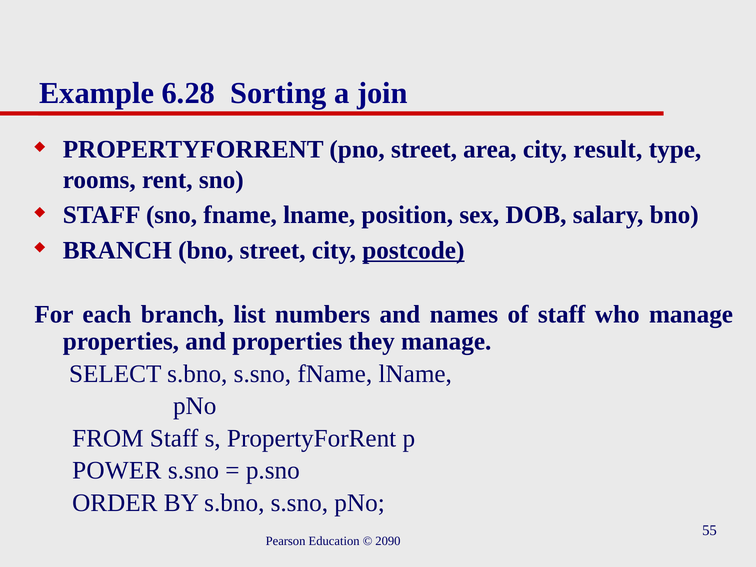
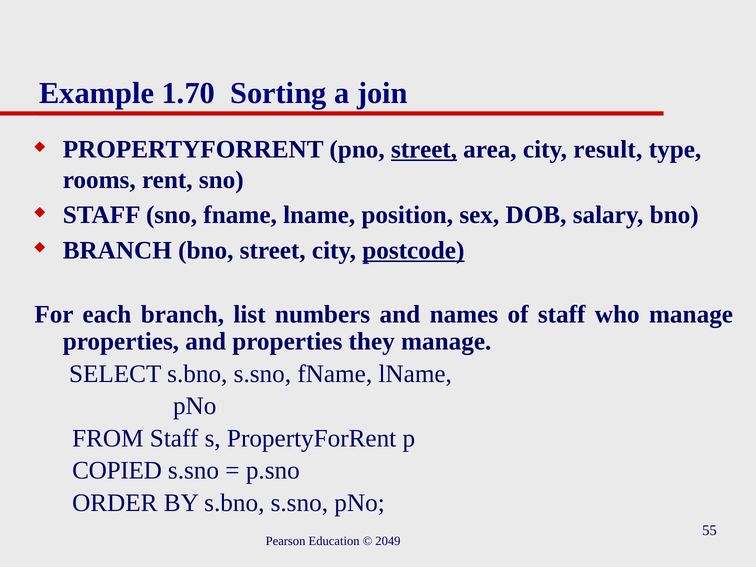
6.28: 6.28 -> 1.70
street at (424, 149) underline: none -> present
POWER: POWER -> COPIED
2090: 2090 -> 2049
